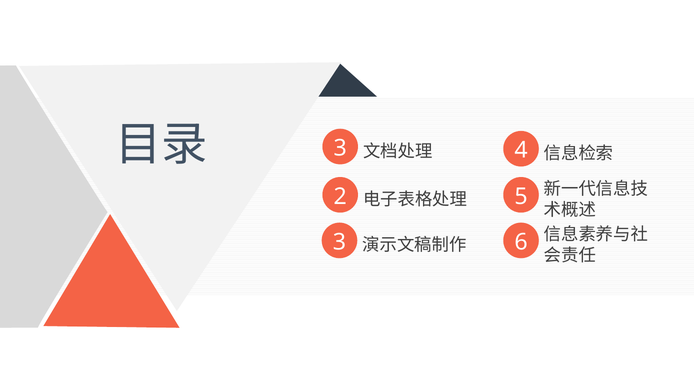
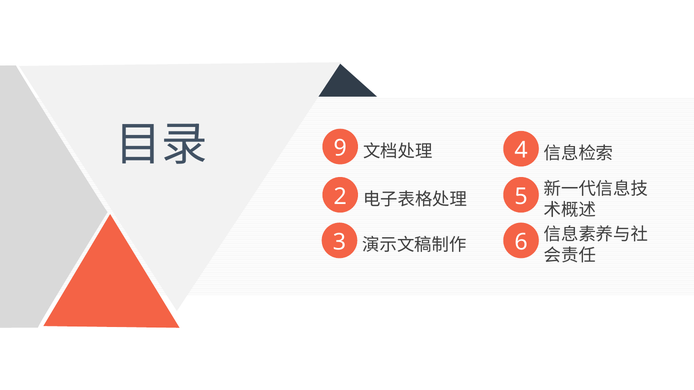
3 at (340, 148): 3 -> 9
